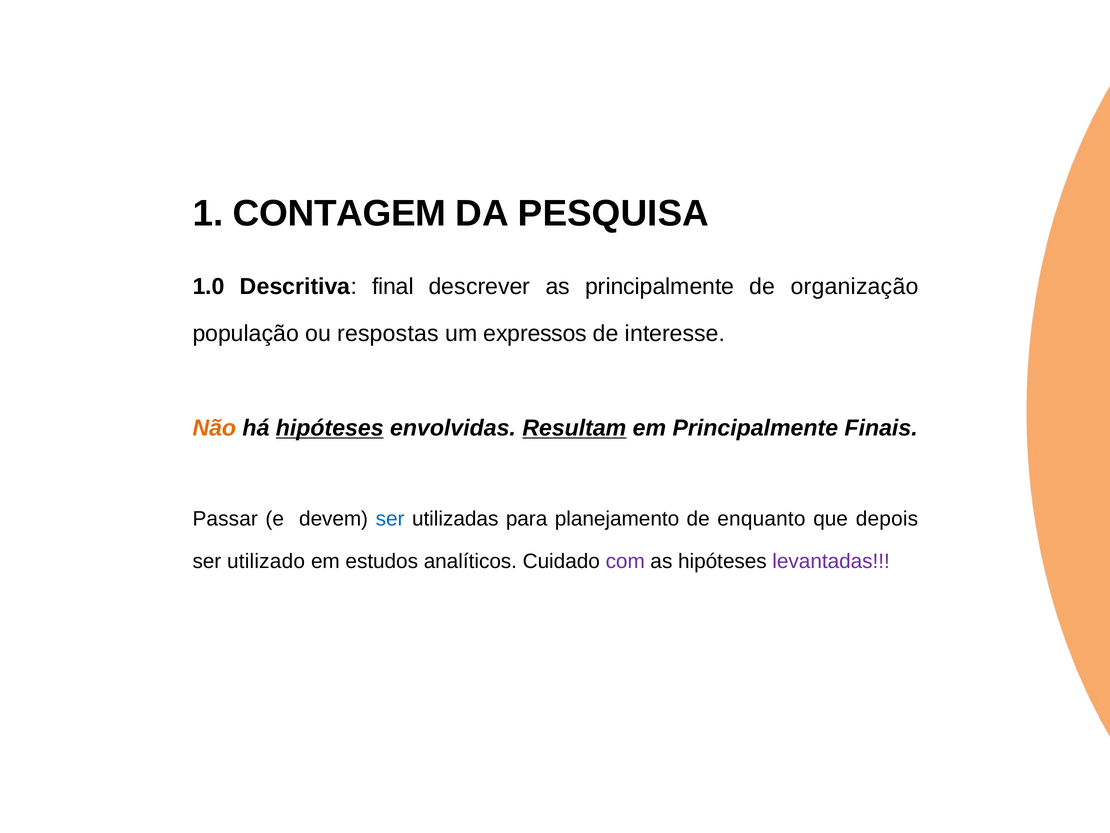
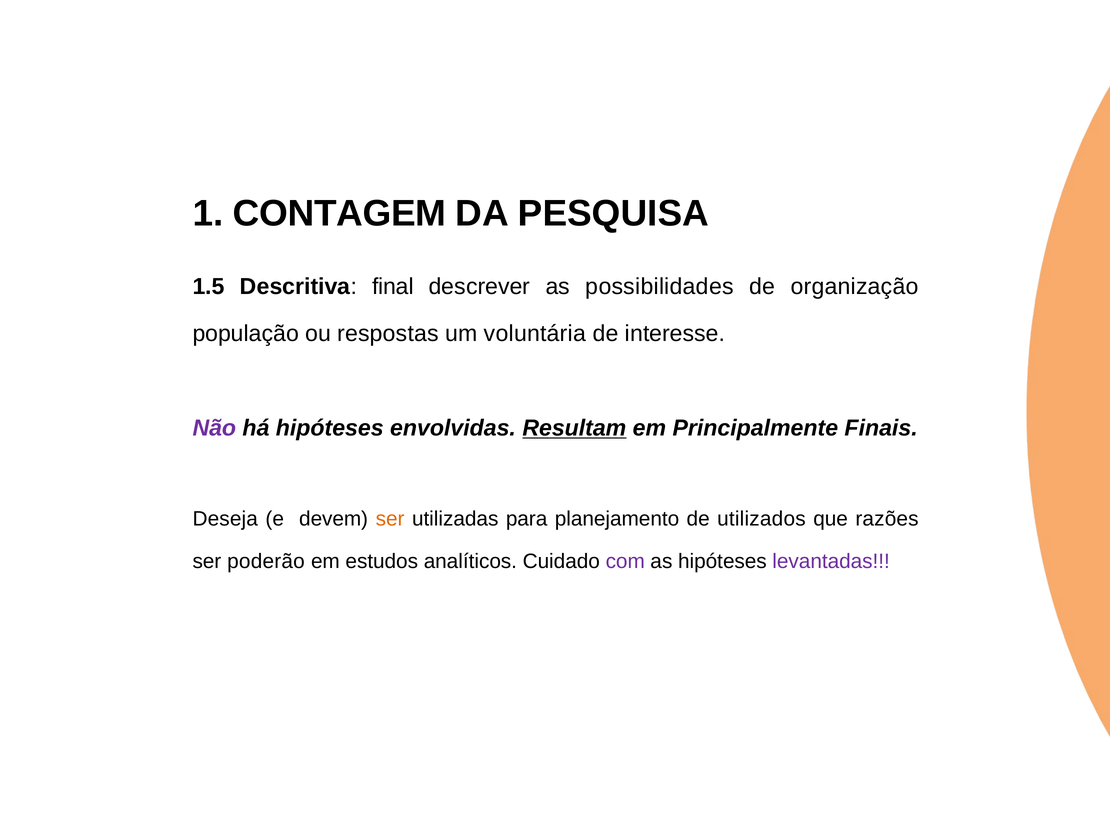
1.0: 1.0 -> 1.5
as principalmente: principalmente -> possibilidades
expressos: expressos -> voluntária
Não colour: orange -> purple
hipóteses at (330, 428) underline: present -> none
Passar: Passar -> Deseja
ser at (390, 519) colour: blue -> orange
enquanto: enquanto -> utilizados
depois: depois -> razões
utilizado: utilizado -> poderão
